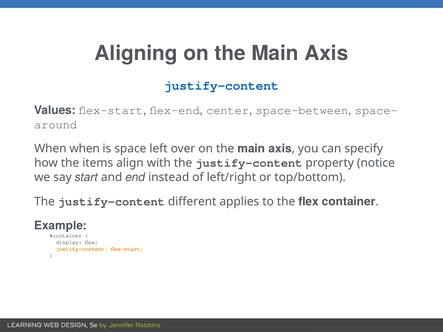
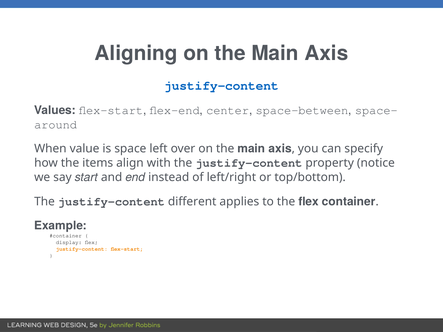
When when: when -> value
